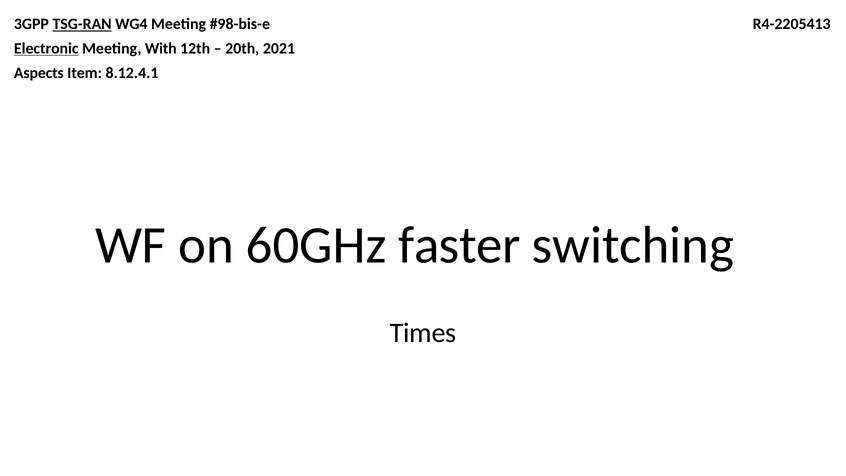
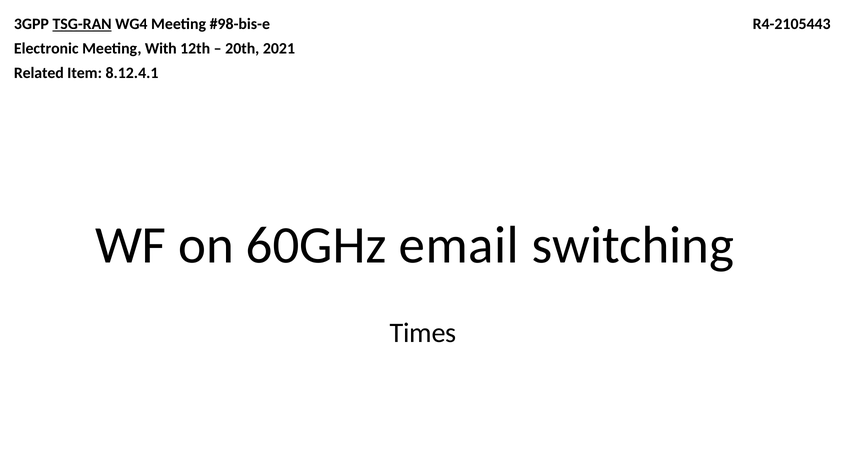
R4-2205413: R4-2205413 -> R4-2105443
Electronic underline: present -> none
Aspects: Aspects -> Related
faster: faster -> email
